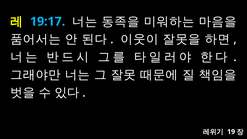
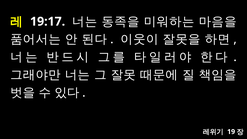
19:17 colour: light blue -> white
